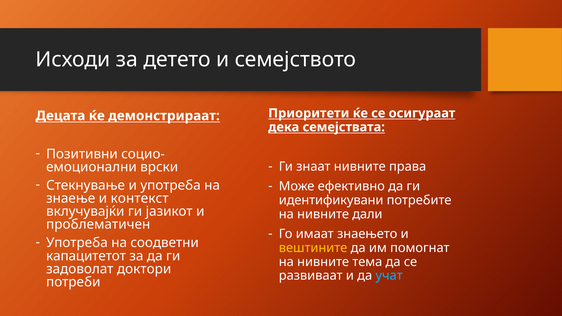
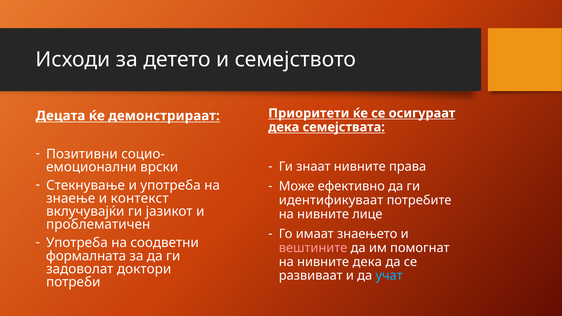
идентификувани: идентификувани -> идентификуваат
дали: дали -> лице
вештините colour: yellow -> pink
капацитетот: капацитетот -> формалната
нивните тема: тема -> дека
